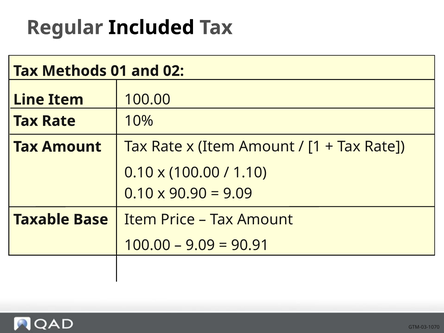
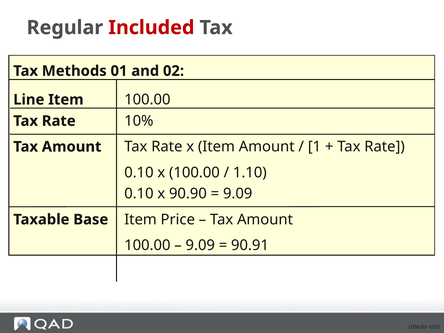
Included colour: black -> red
